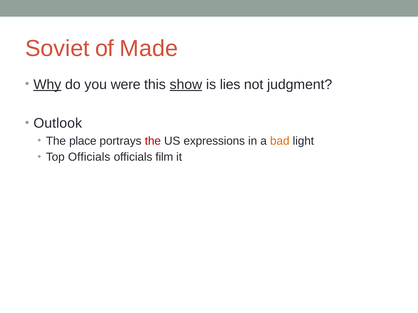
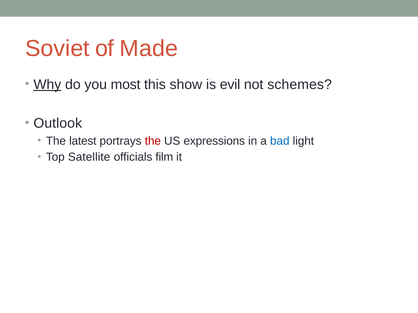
were: were -> most
show underline: present -> none
lies: lies -> evil
judgment: judgment -> schemes
place: place -> latest
bad colour: orange -> blue
Top Officials: Officials -> Satellite
